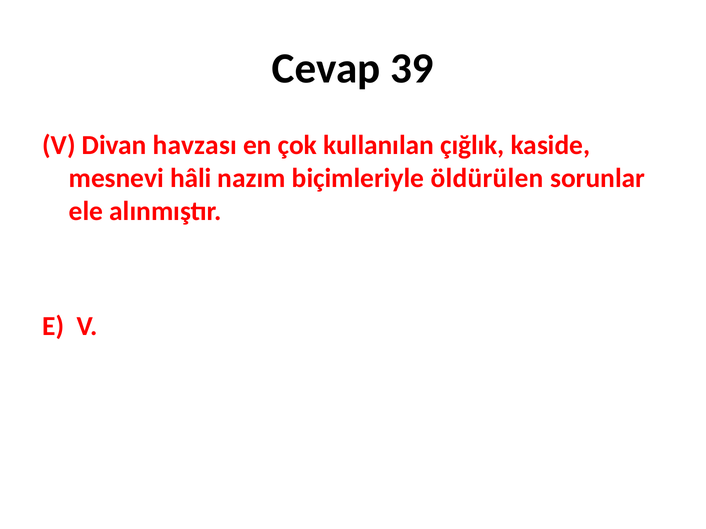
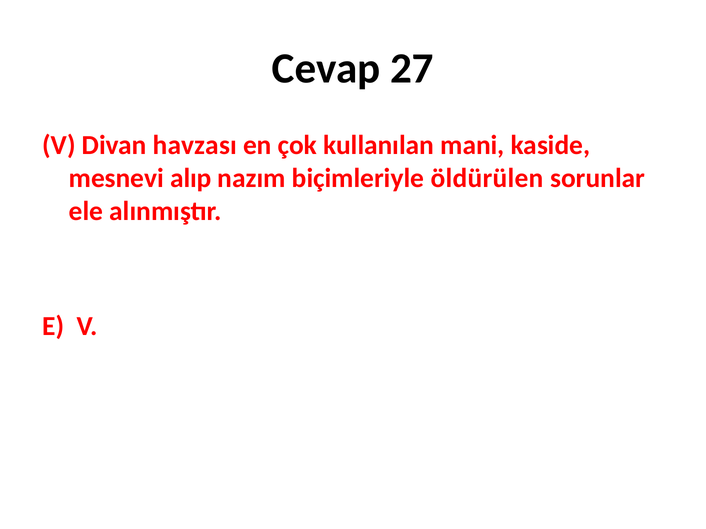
39: 39 -> 27
çığlık: çığlık -> mani
hâli: hâli -> alıp
